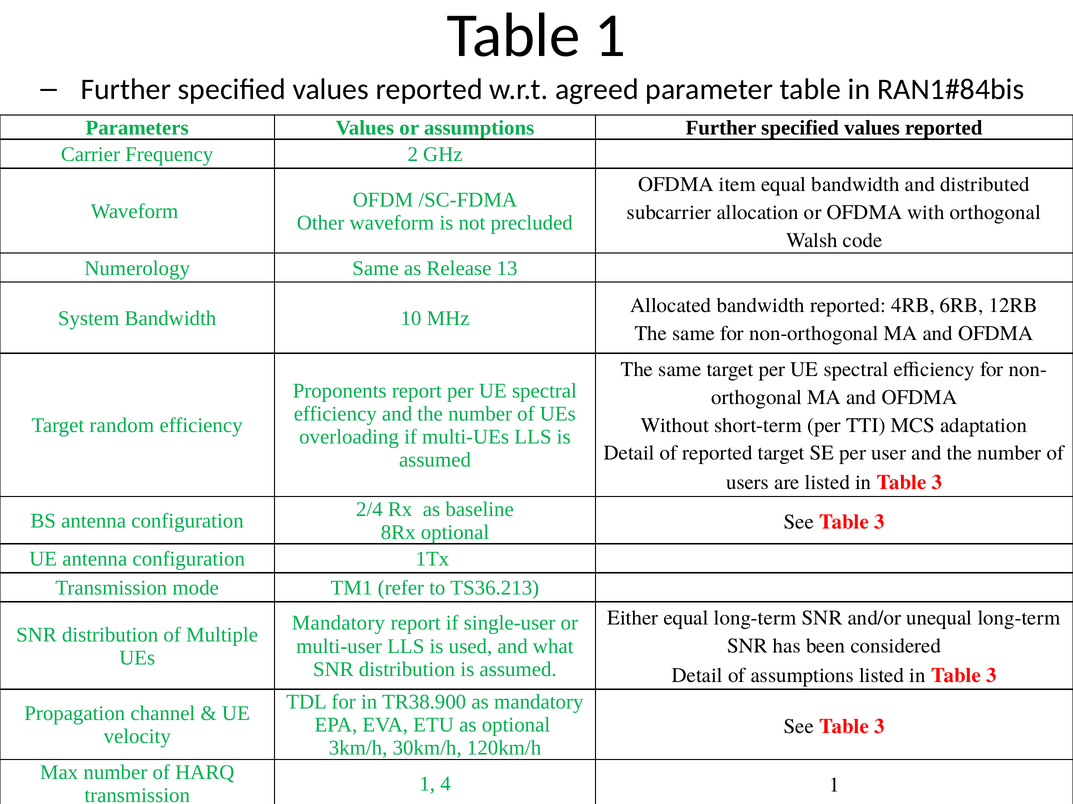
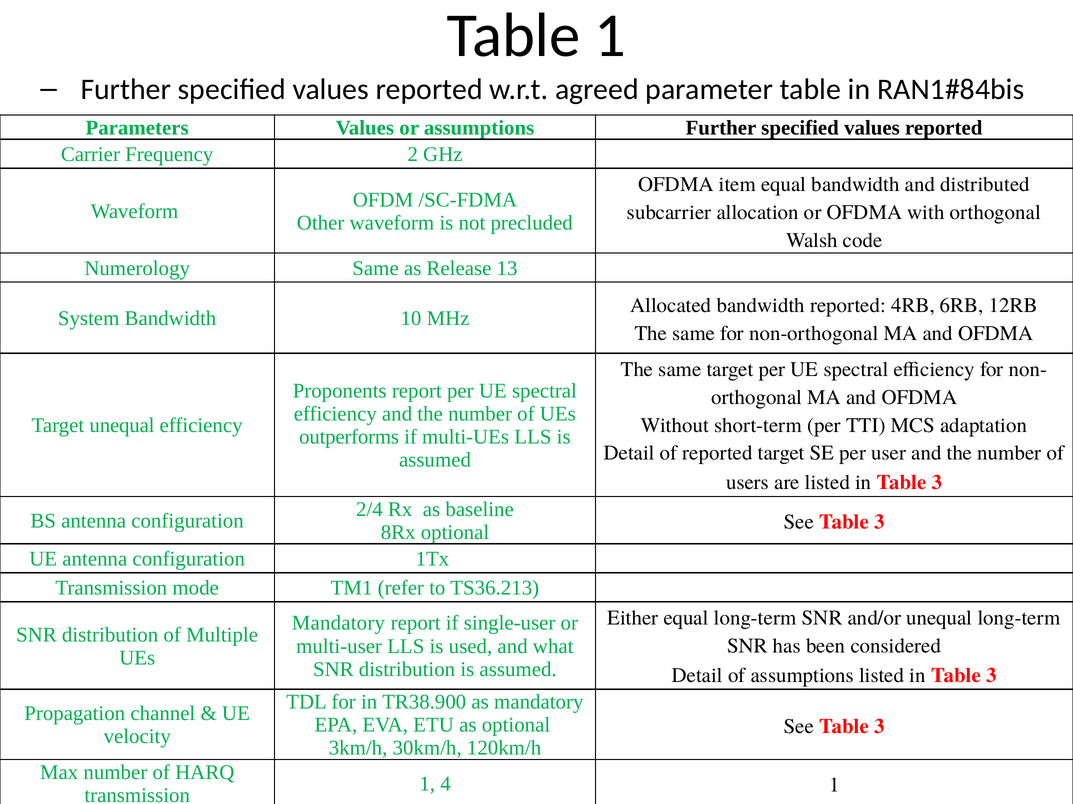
Target random: random -> unequal
overloading: overloading -> outperforms
